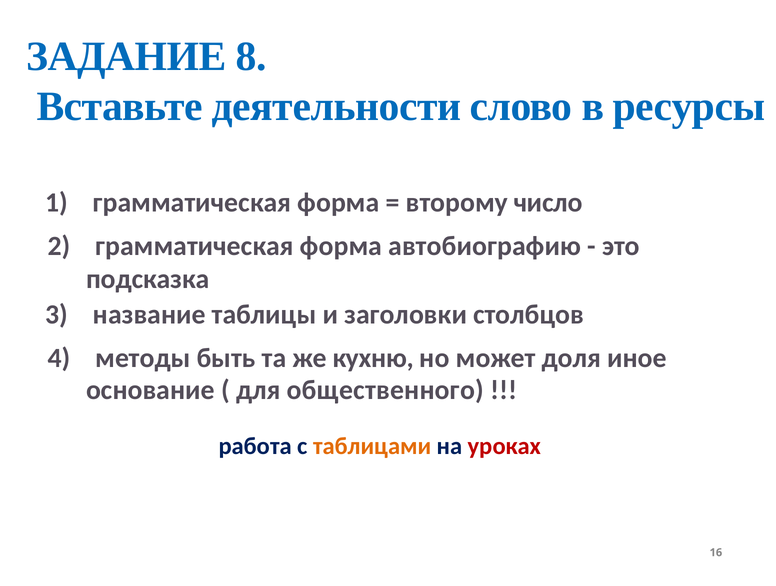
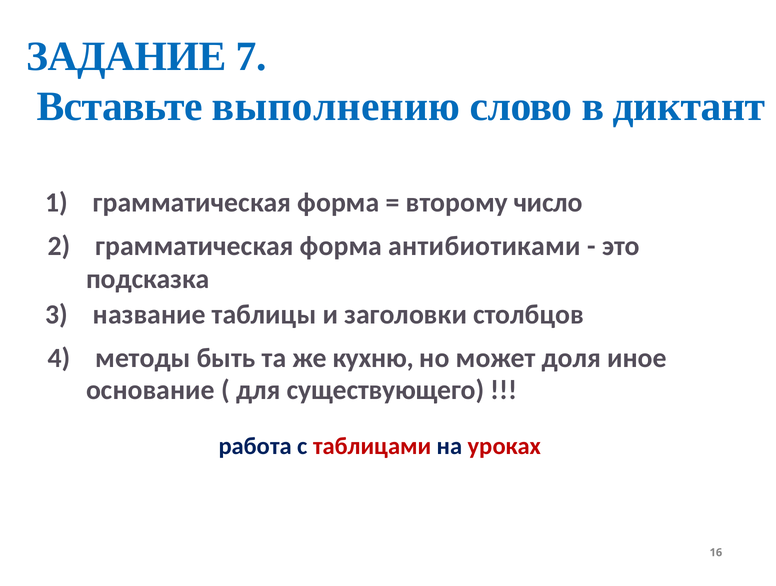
8: 8 -> 7
деятельности: деятельности -> выполнению
ресурсы: ресурсы -> диктант
автобиографию: автобиографию -> антибиотиками
общественного: общественного -> существующего
таблицами colour: orange -> red
